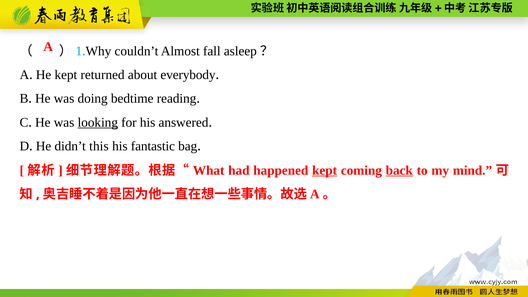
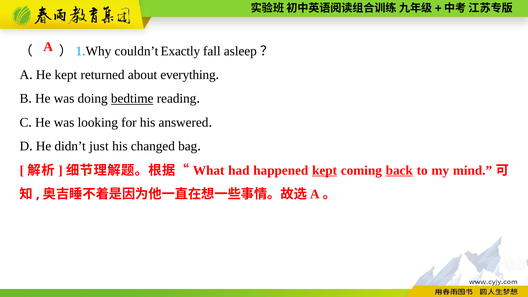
Almost: Almost -> Exactly
everybody: everybody -> everything
bedtime underline: none -> present
looking underline: present -> none
this: this -> just
fantastic: fantastic -> changed
